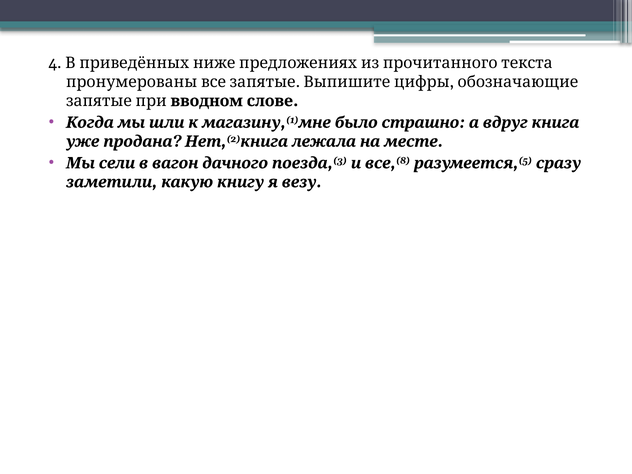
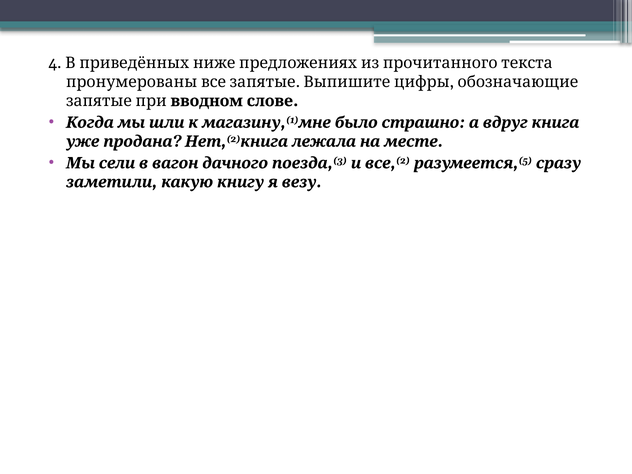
все 8: 8 -> 2
